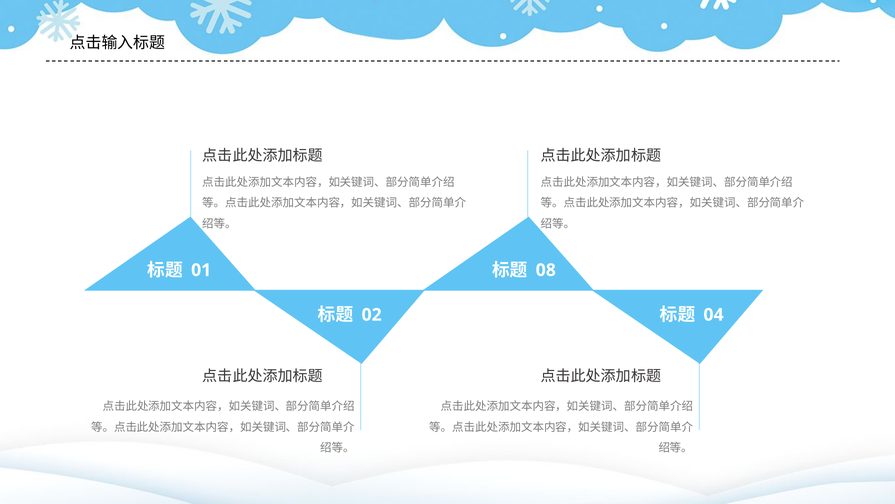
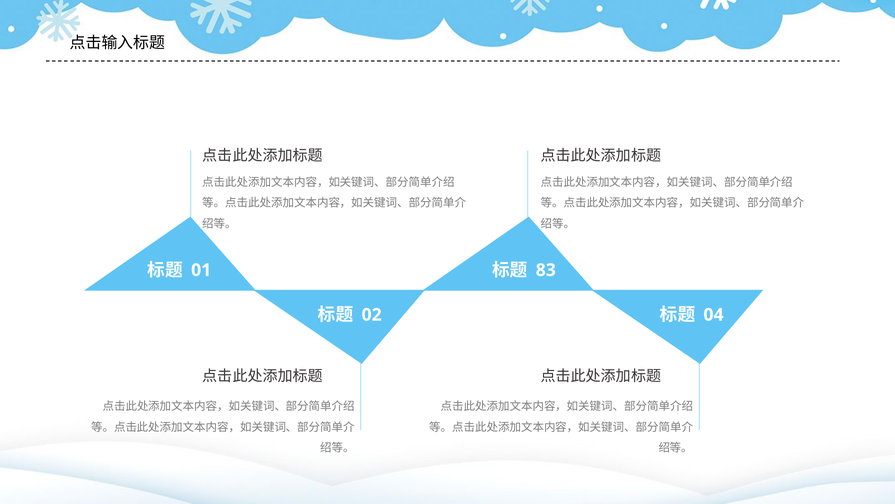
08: 08 -> 83
